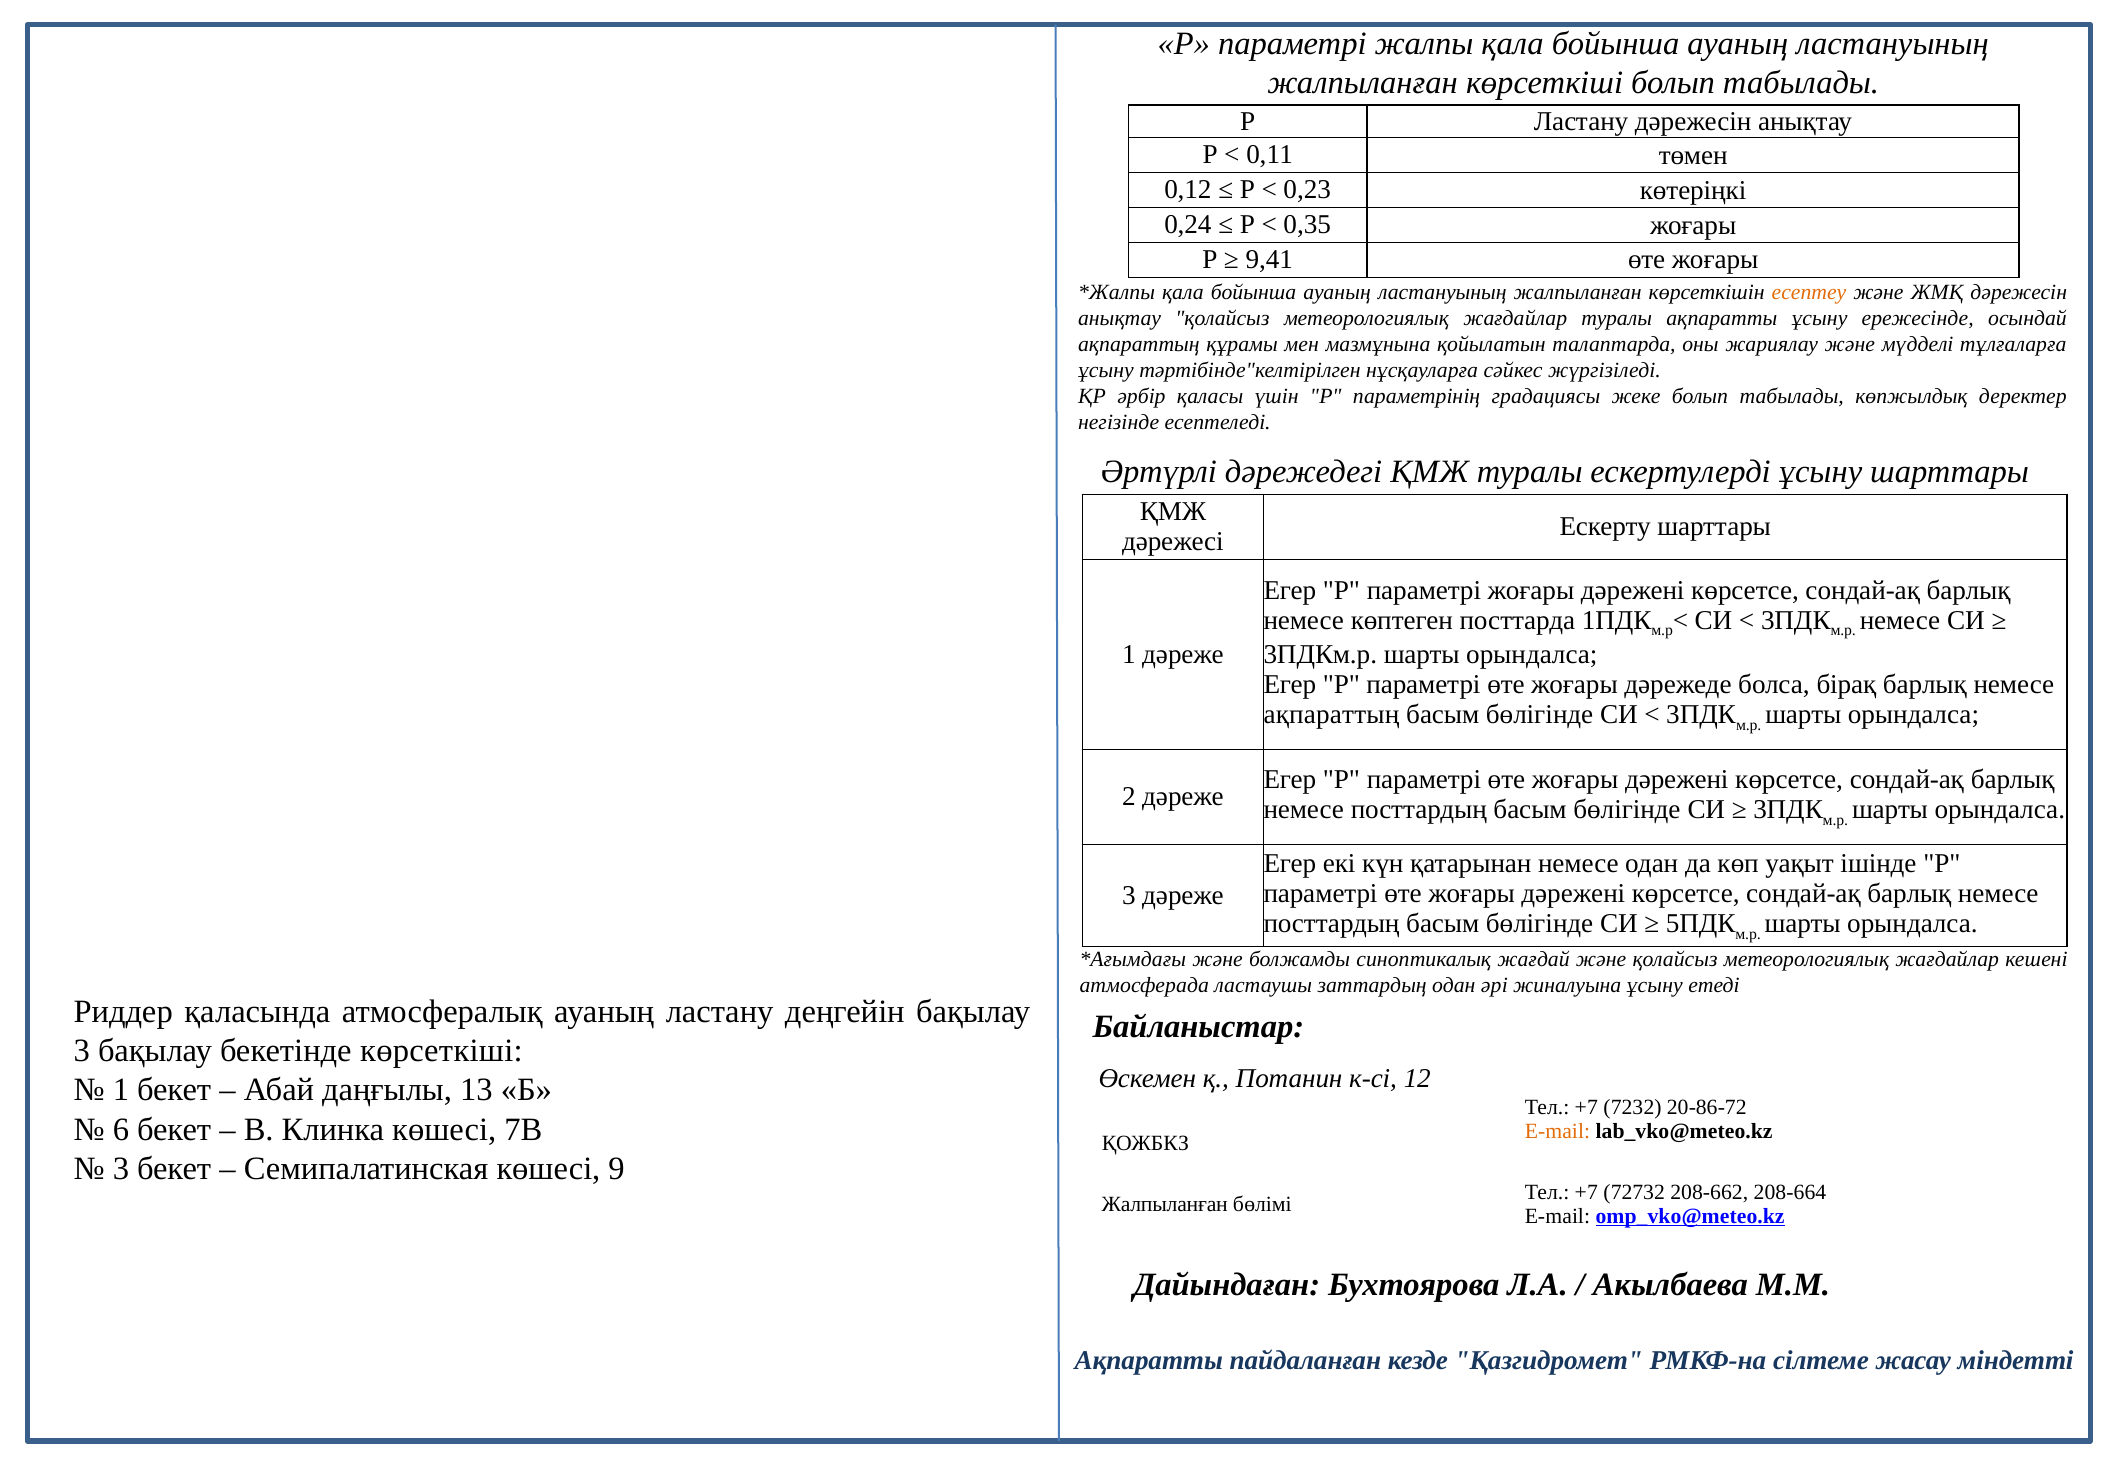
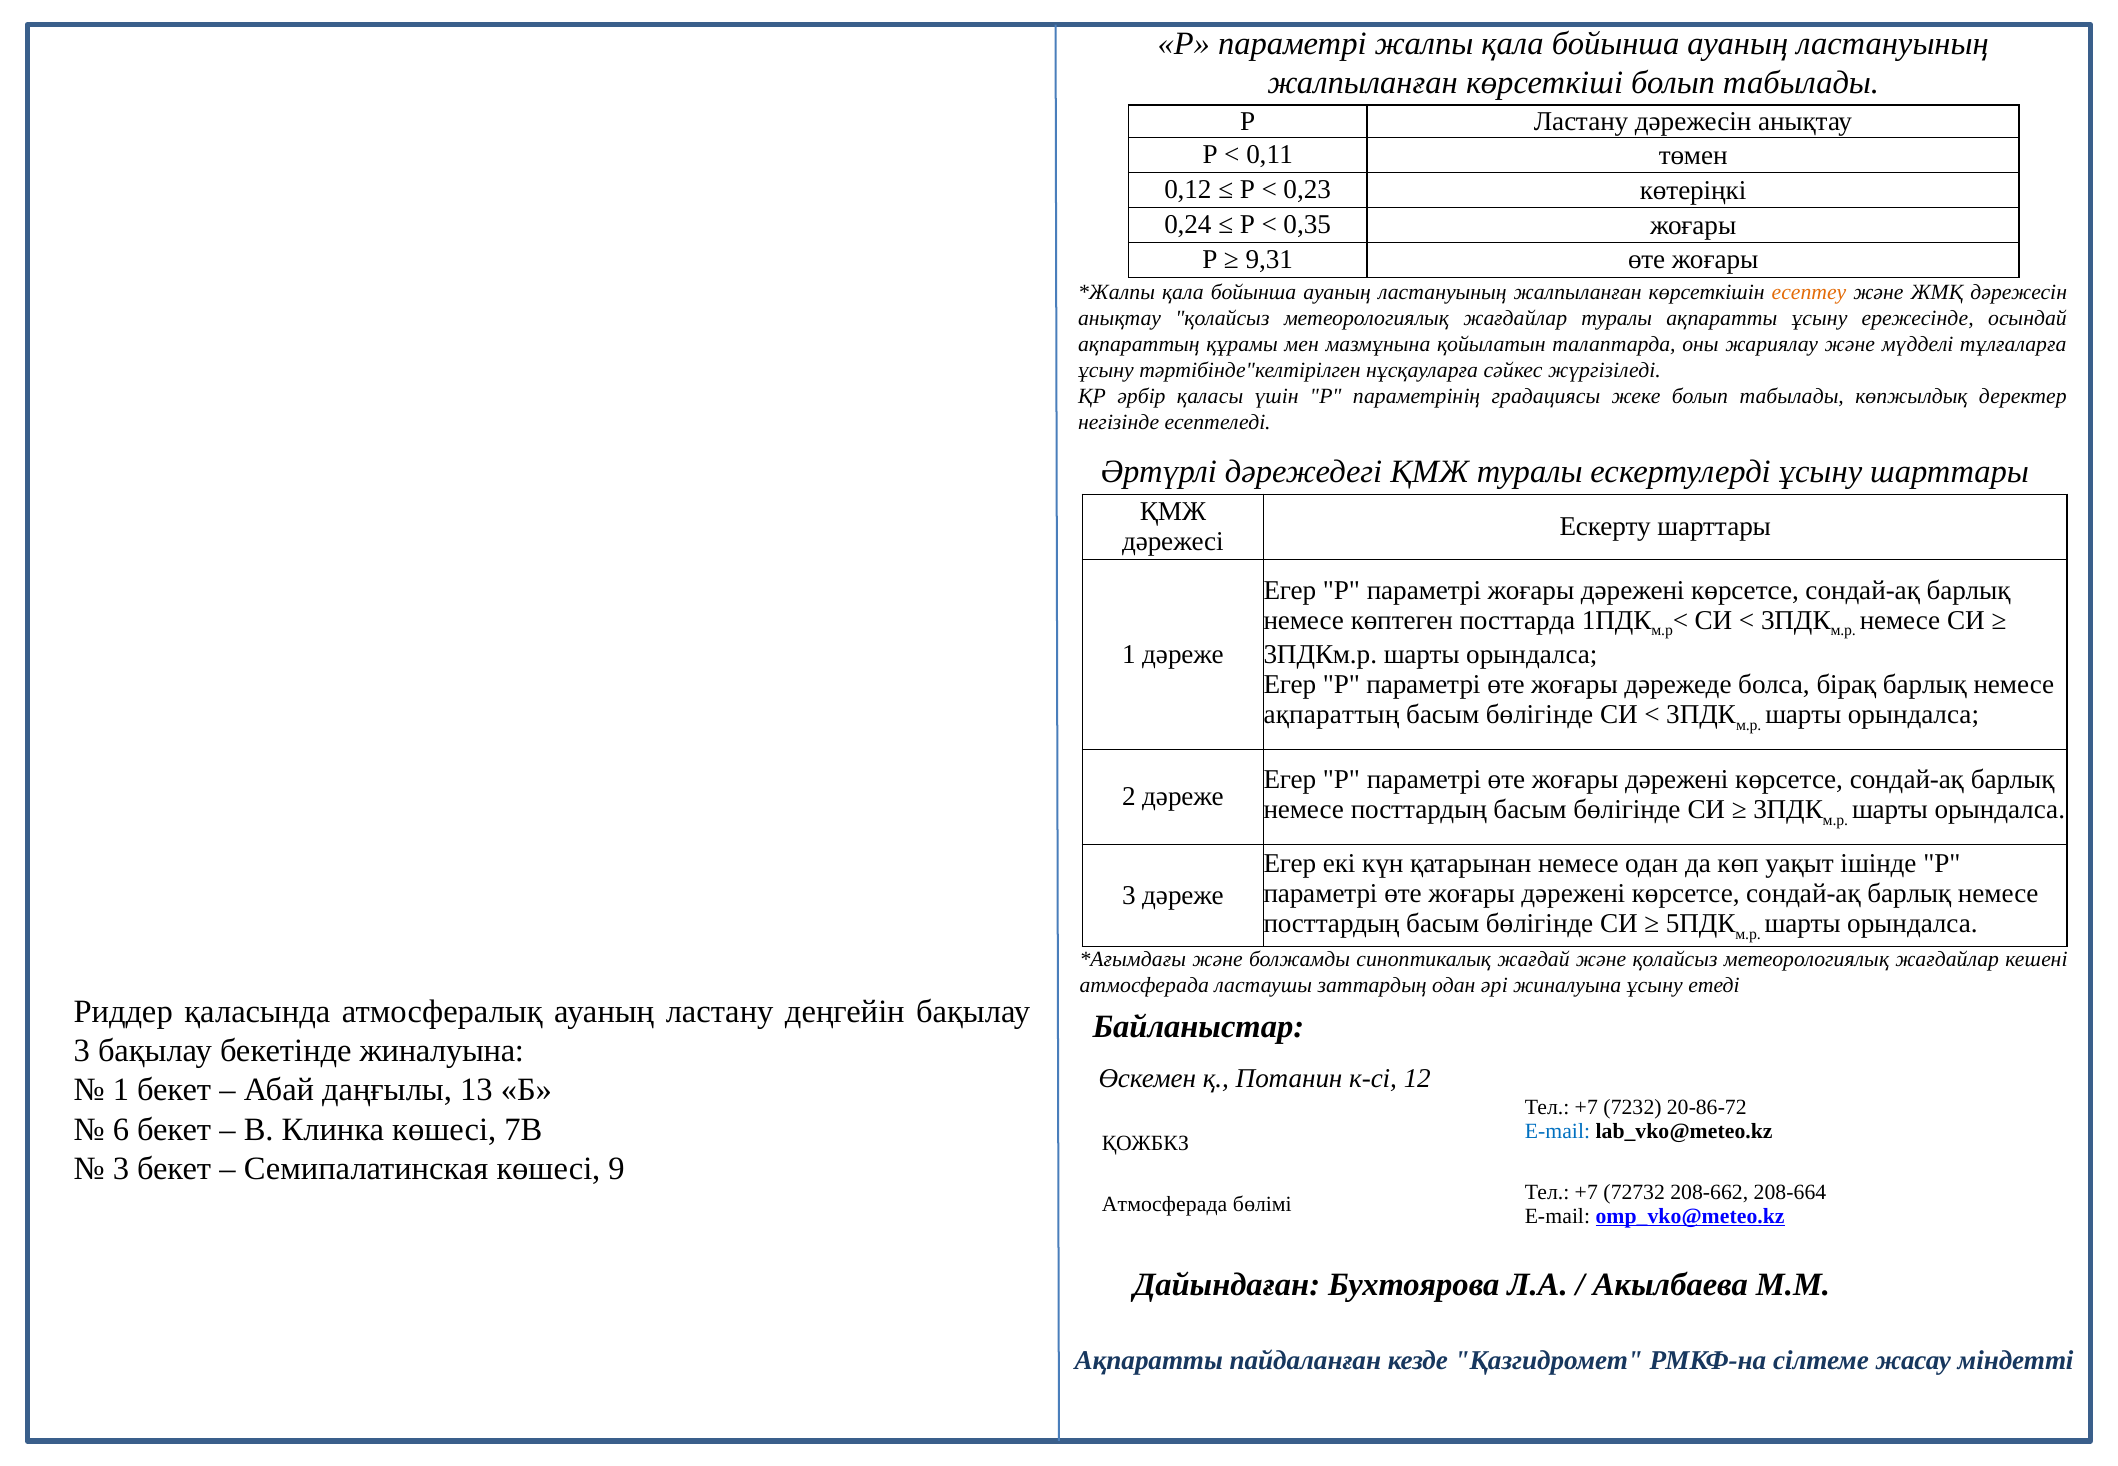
9,41: 9,41 -> 9,31
бекетінде көрсеткіші: көрсеткіші -> жиналуына
E-mail at (1558, 1132) colour: orange -> blue
Жалпыланған at (1165, 1204): Жалпыланған -> Атмосферада
